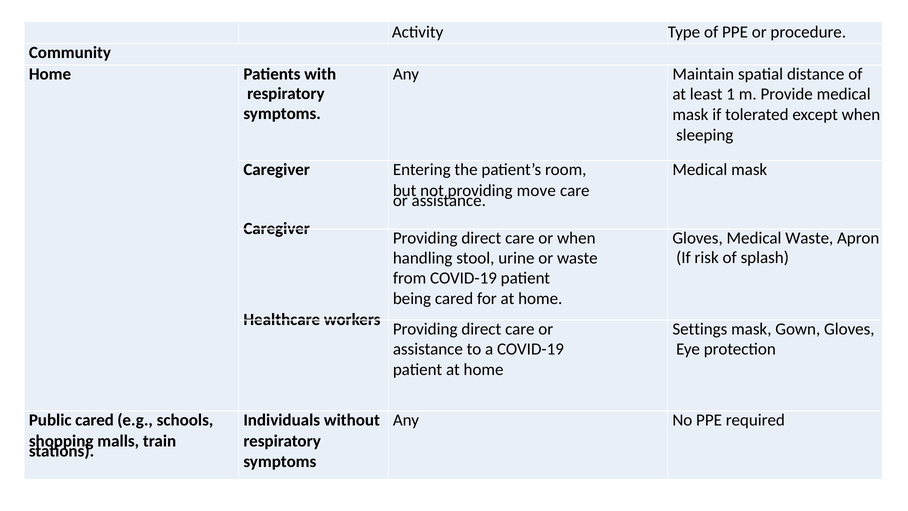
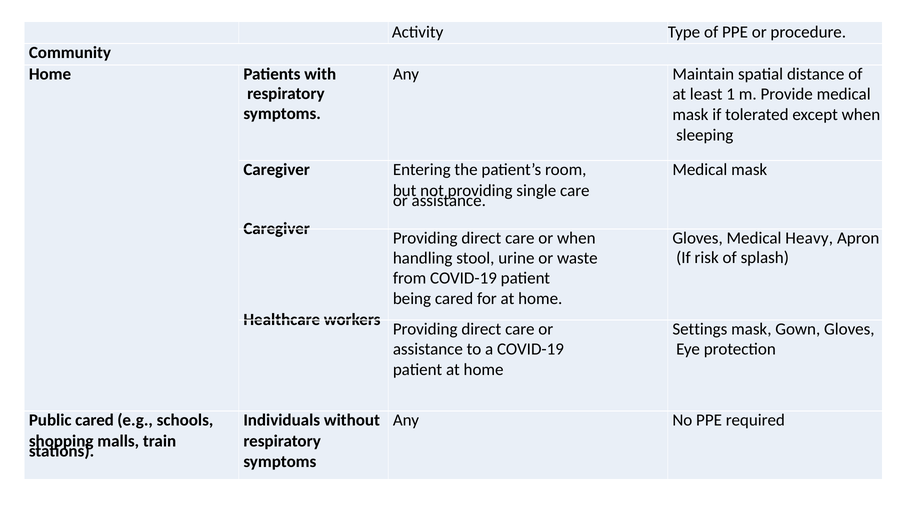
move: move -> single
Medical Waste: Waste -> Heavy
